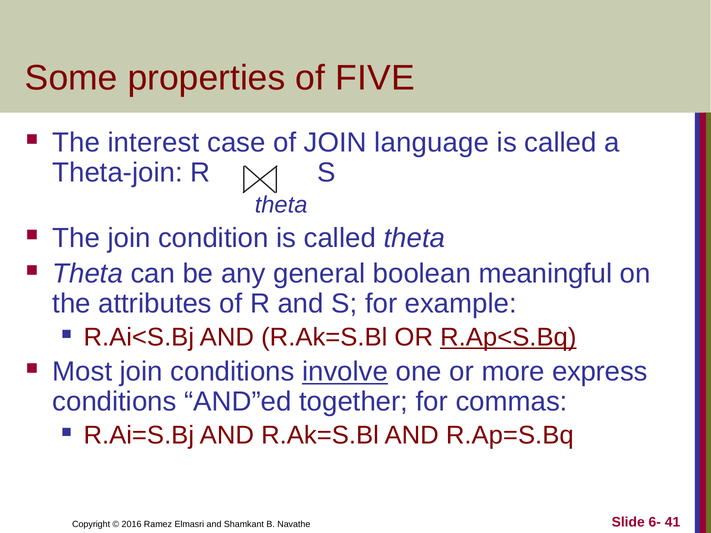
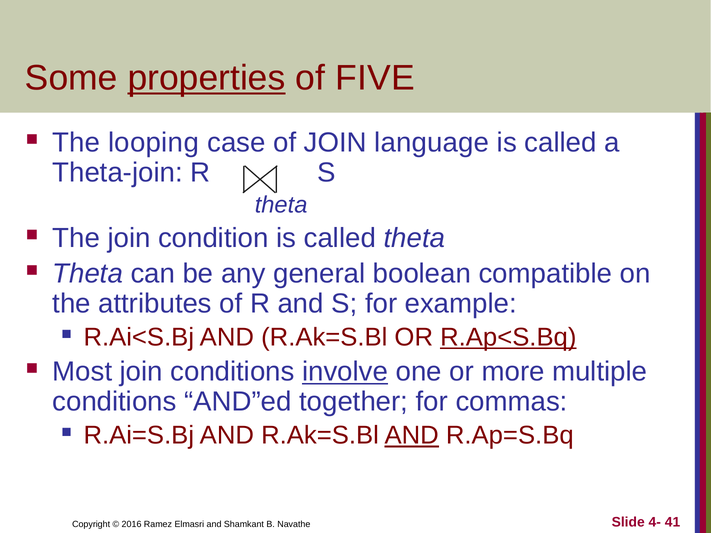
properties underline: none -> present
interest: interest -> looping
meaningful: meaningful -> compatible
express: express -> multiple
AND at (412, 436) underline: none -> present
6-: 6- -> 4-
